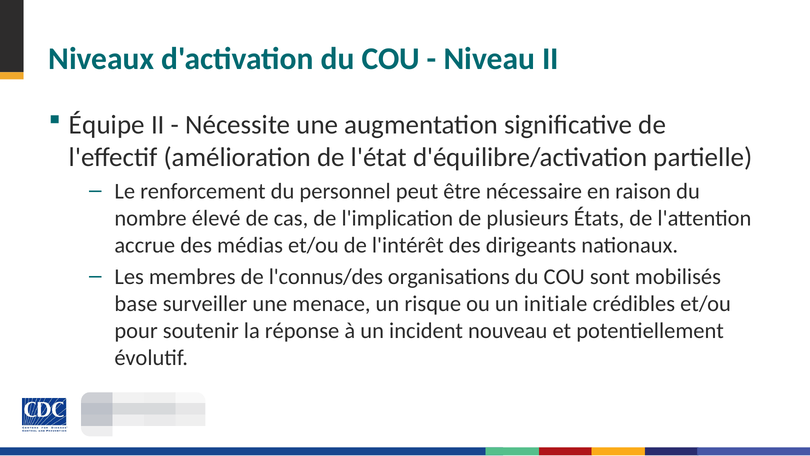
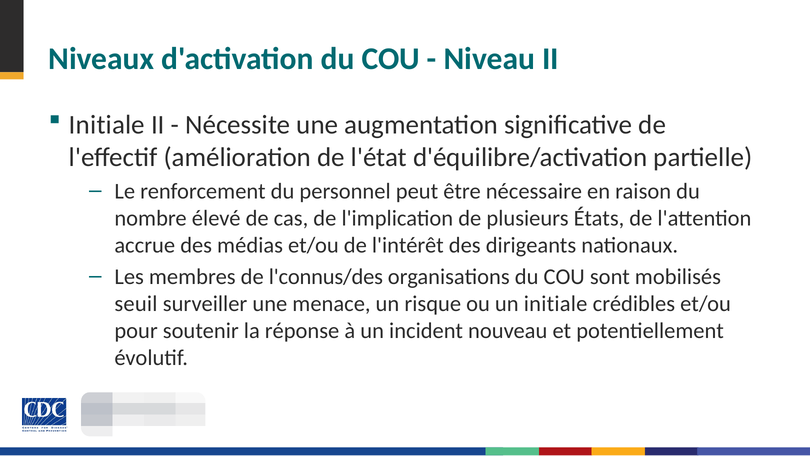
Équipe at (107, 125): Équipe -> Initiale
base: base -> seuil
